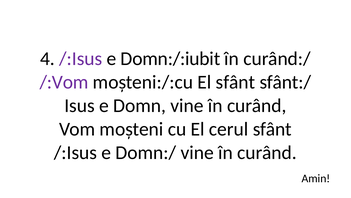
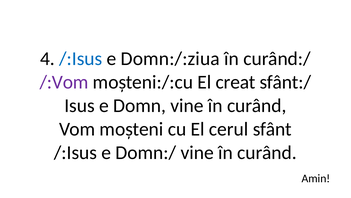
/:Isus at (81, 59) colour: purple -> blue
Domn:/:iubit: Domn:/:iubit -> Domn:/:ziua
El sfânt: sfânt -> creat
